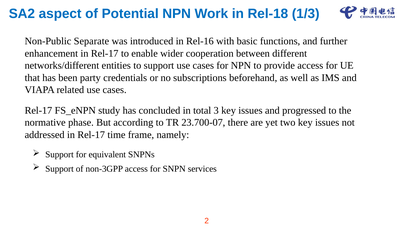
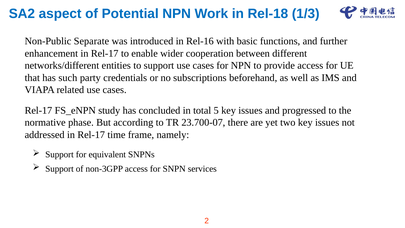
been: been -> such
3: 3 -> 5
